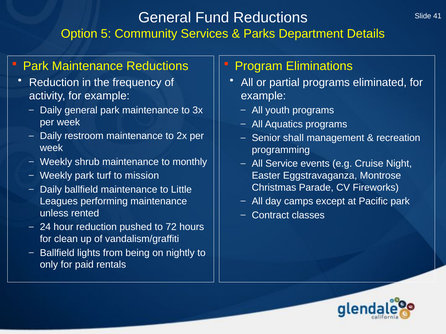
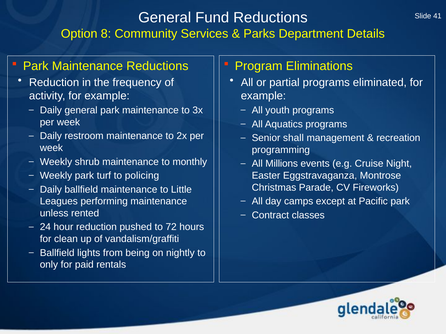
5: 5 -> 8
Service: Service -> Millions
mission: mission -> policing
